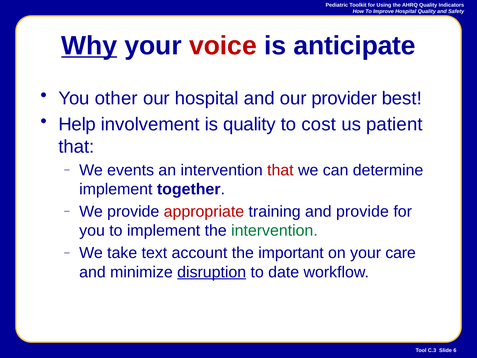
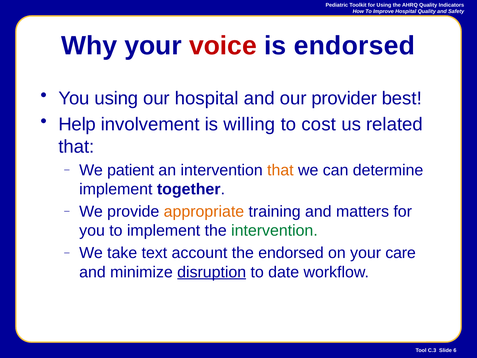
Why underline: present -> none
is anticipate: anticipate -> endorsed
You other: other -> using
is quality: quality -> willing
patient: patient -> related
events: events -> patient
that at (280, 170) colour: red -> orange
appropriate colour: red -> orange
and provide: provide -> matters
the important: important -> endorsed
